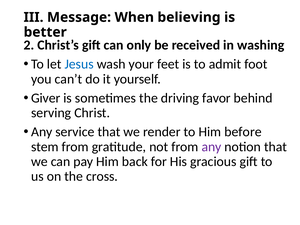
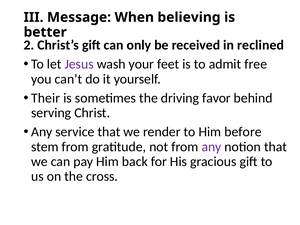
washing: washing -> reclined
Jesus colour: blue -> purple
foot: foot -> free
Giver: Giver -> Their
